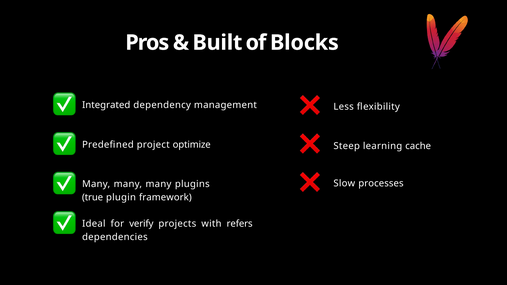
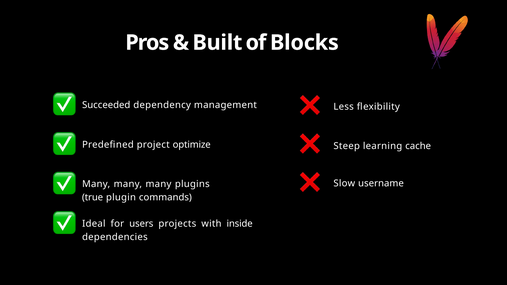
Integrated: Integrated -> Succeeded
processes: processes -> username
framework: framework -> commands
verify: verify -> users
refers: refers -> inside
